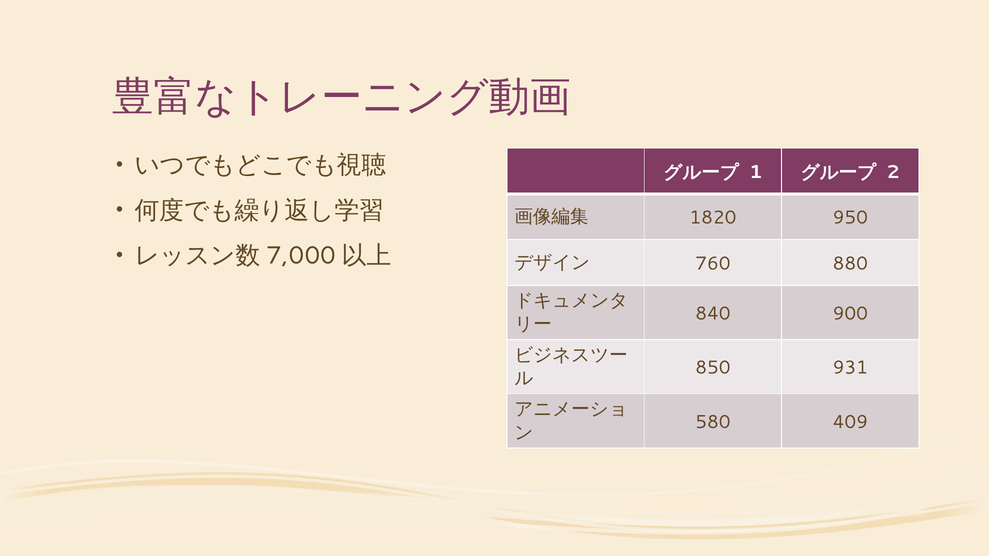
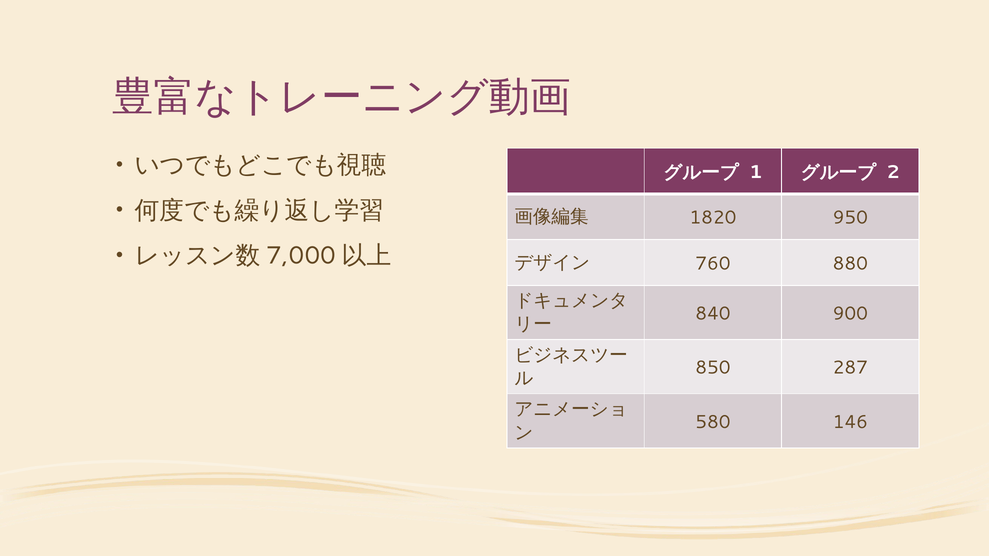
931: 931 -> 287
409: 409 -> 146
